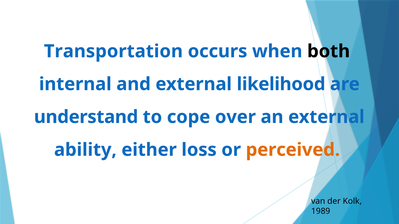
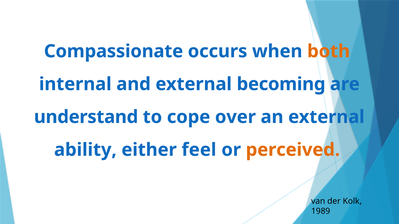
Transportation: Transportation -> Compassionate
both colour: black -> orange
likelihood: likelihood -> becoming
loss: loss -> feel
